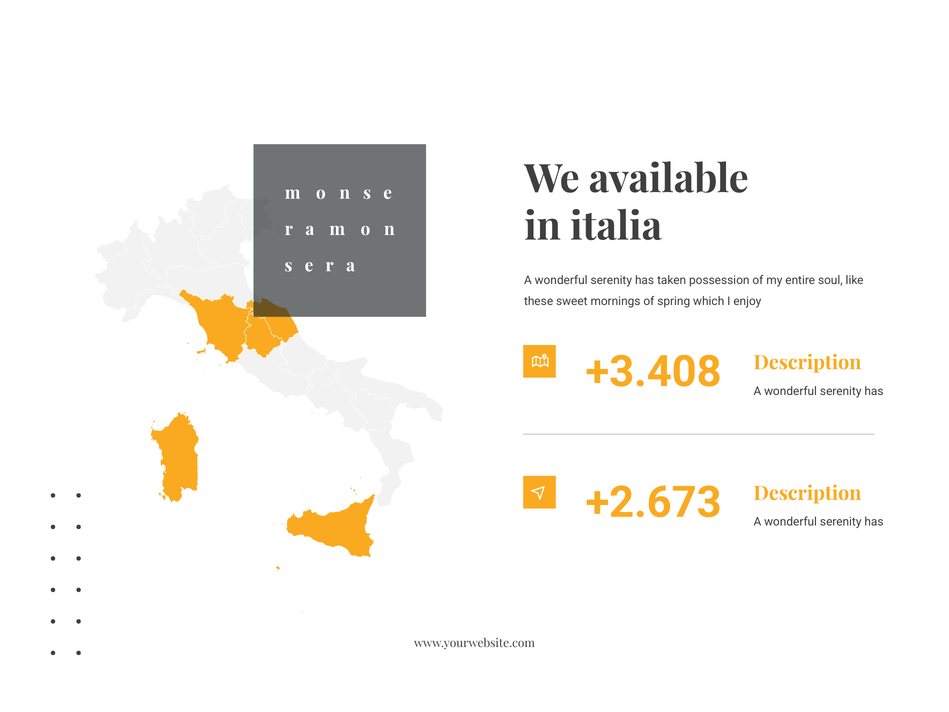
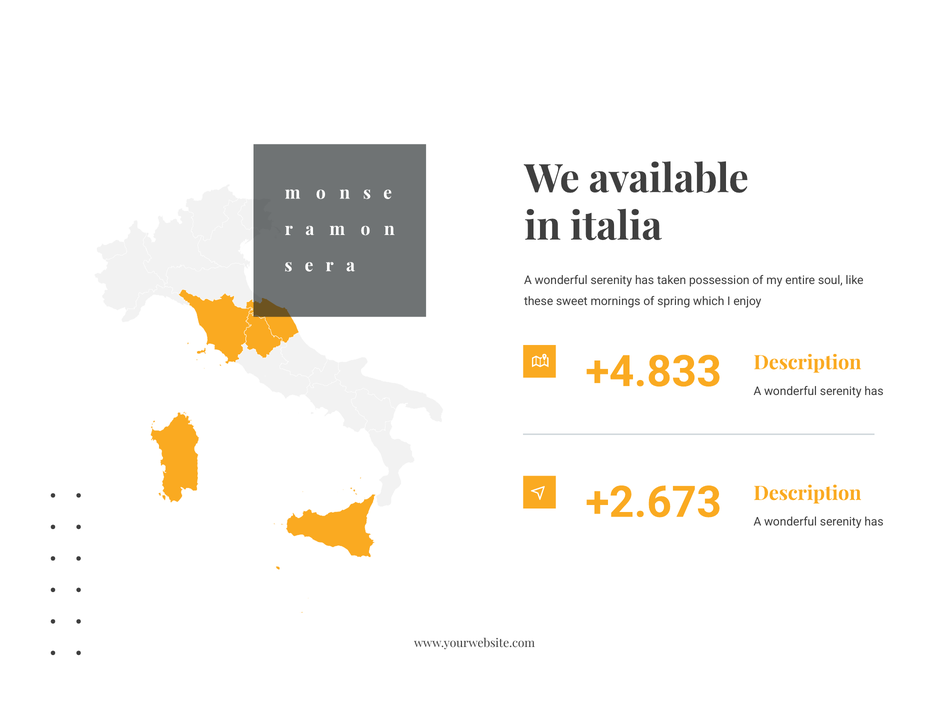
+3.408: +3.408 -> +4.833
